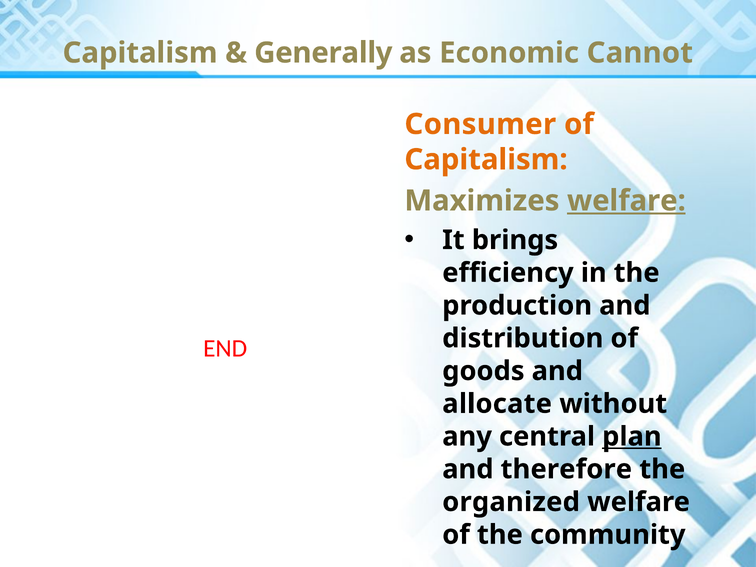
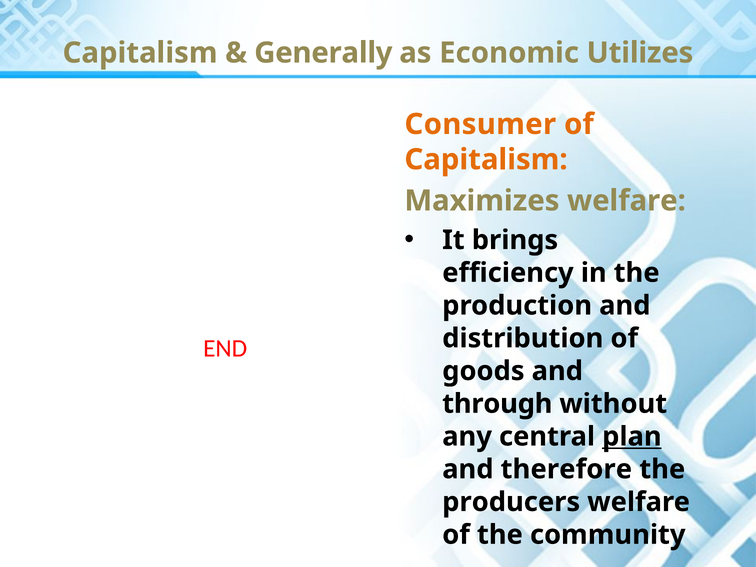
Cannot: Cannot -> Utilizes
welfare at (626, 201) underline: present -> none
allocate: allocate -> through
organized: organized -> producers
